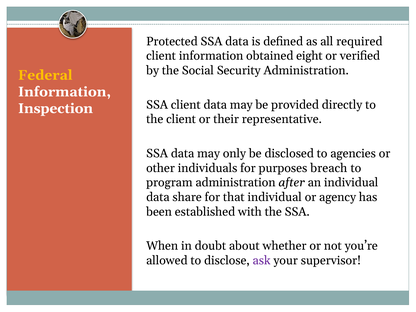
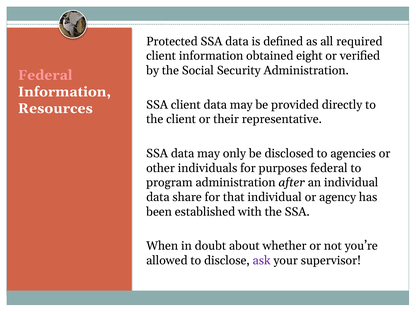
Federal at (45, 75) colour: yellow -> pink
Inspection: Inspection -> Resources
purposes breach: breach -> federal
